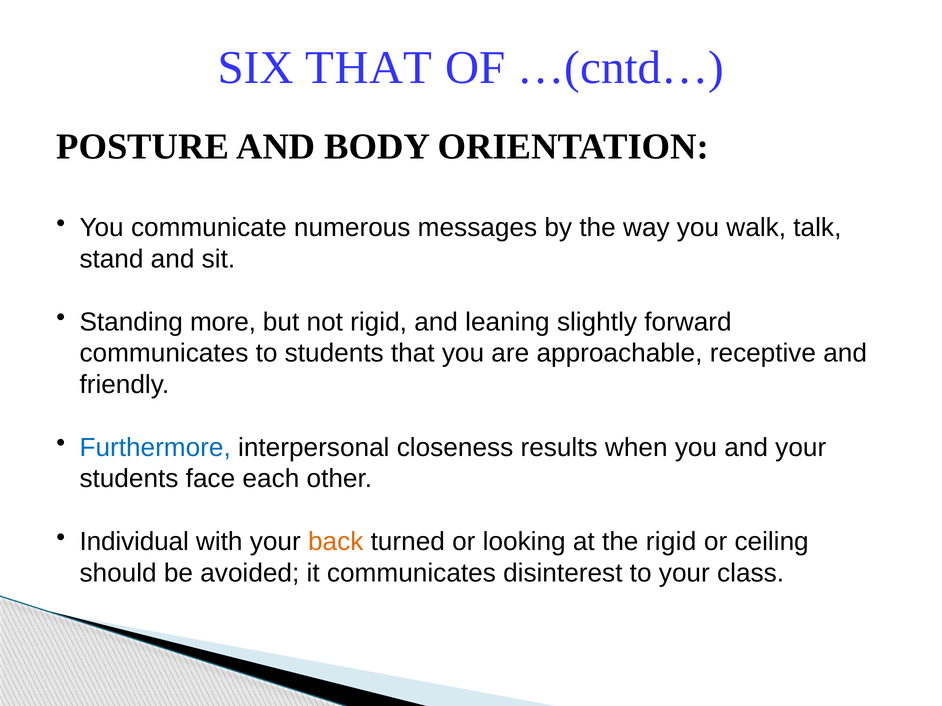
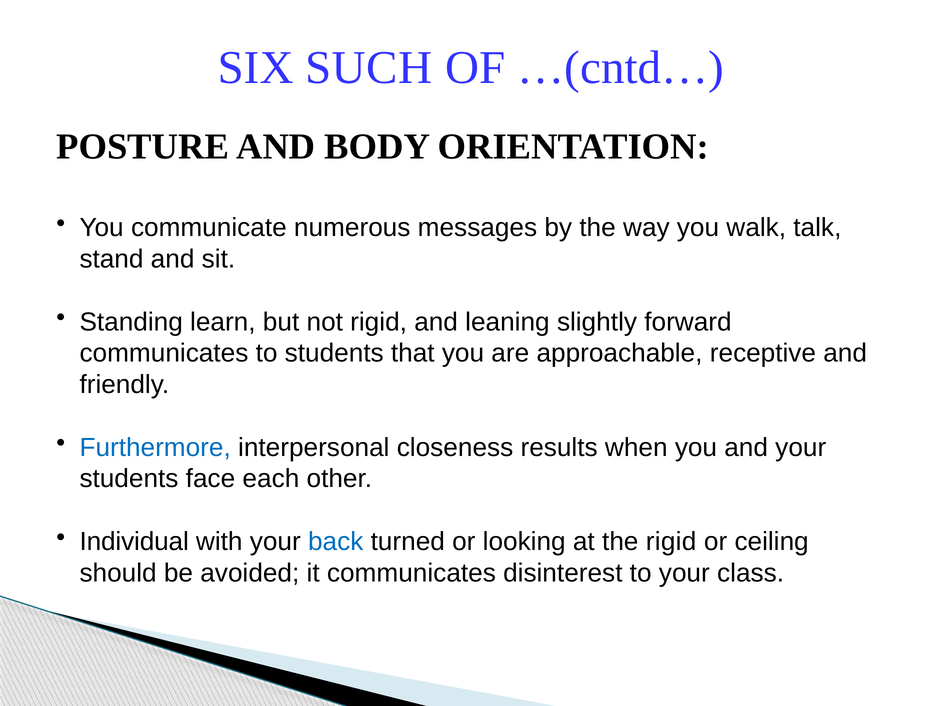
SIX THAT: THAT -> SUCH
more: more -> learn
back colour: orange -> blue
